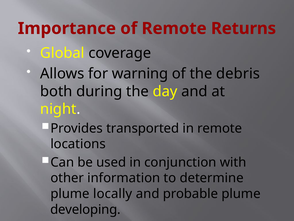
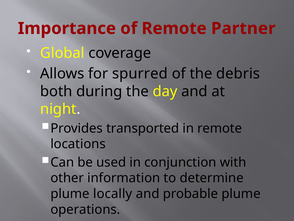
Returns: Returns -> Partner
warning: warning -> spurred
developing: developing -> operations
